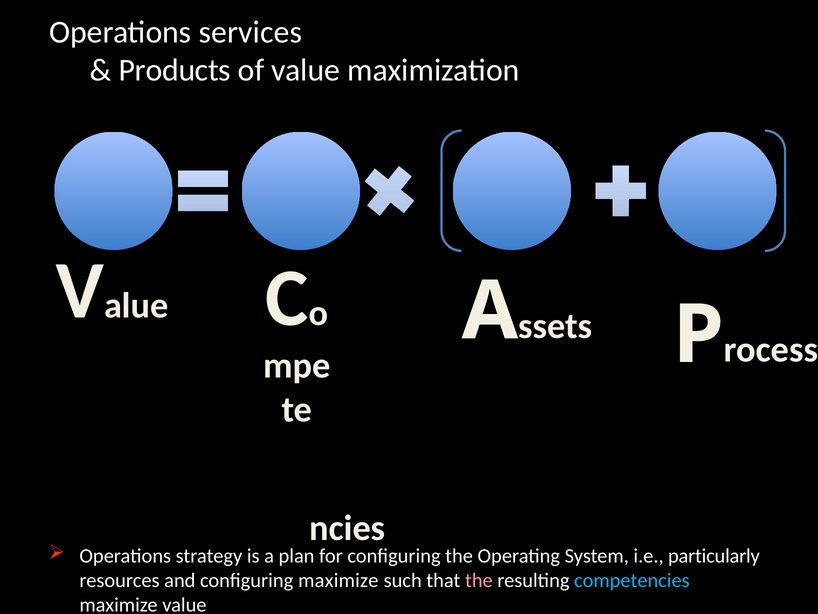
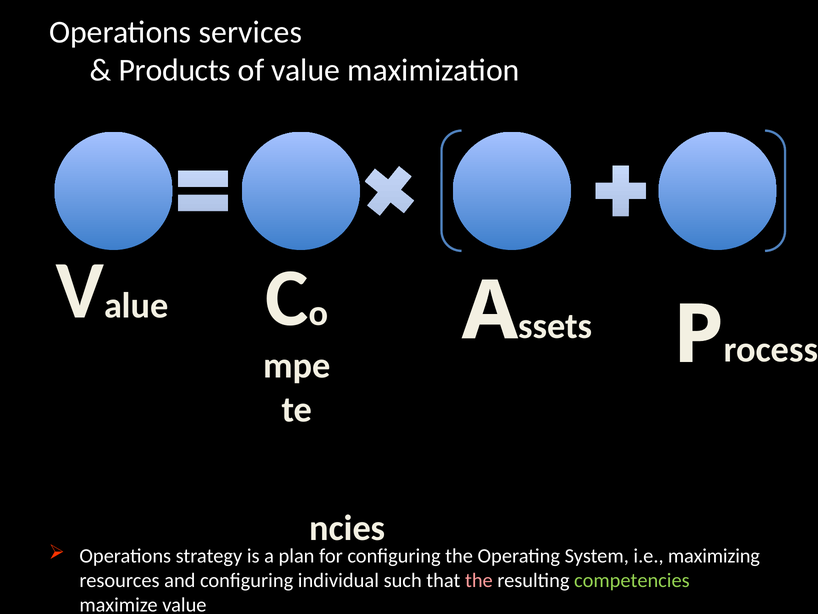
particularly: particularly -> maximizing
configuring maximize: maximize -> individual
competencies colour: light blue -> light green
